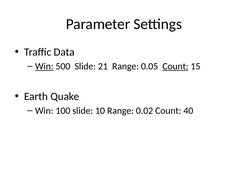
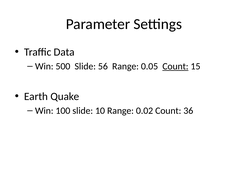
Win at (44, 66) underline: present -> none
21: 21 -> 56
40: 40 -> 36
